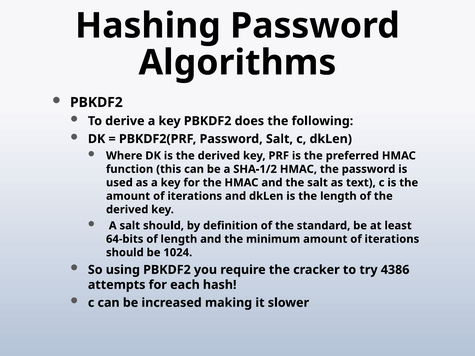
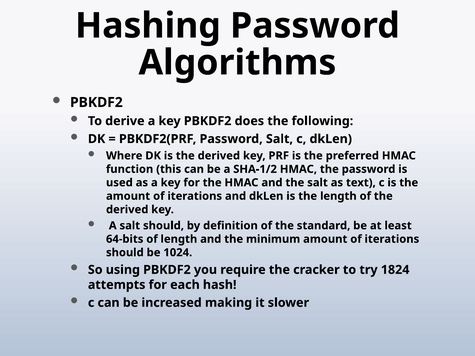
4386: 4386 -> 1824
